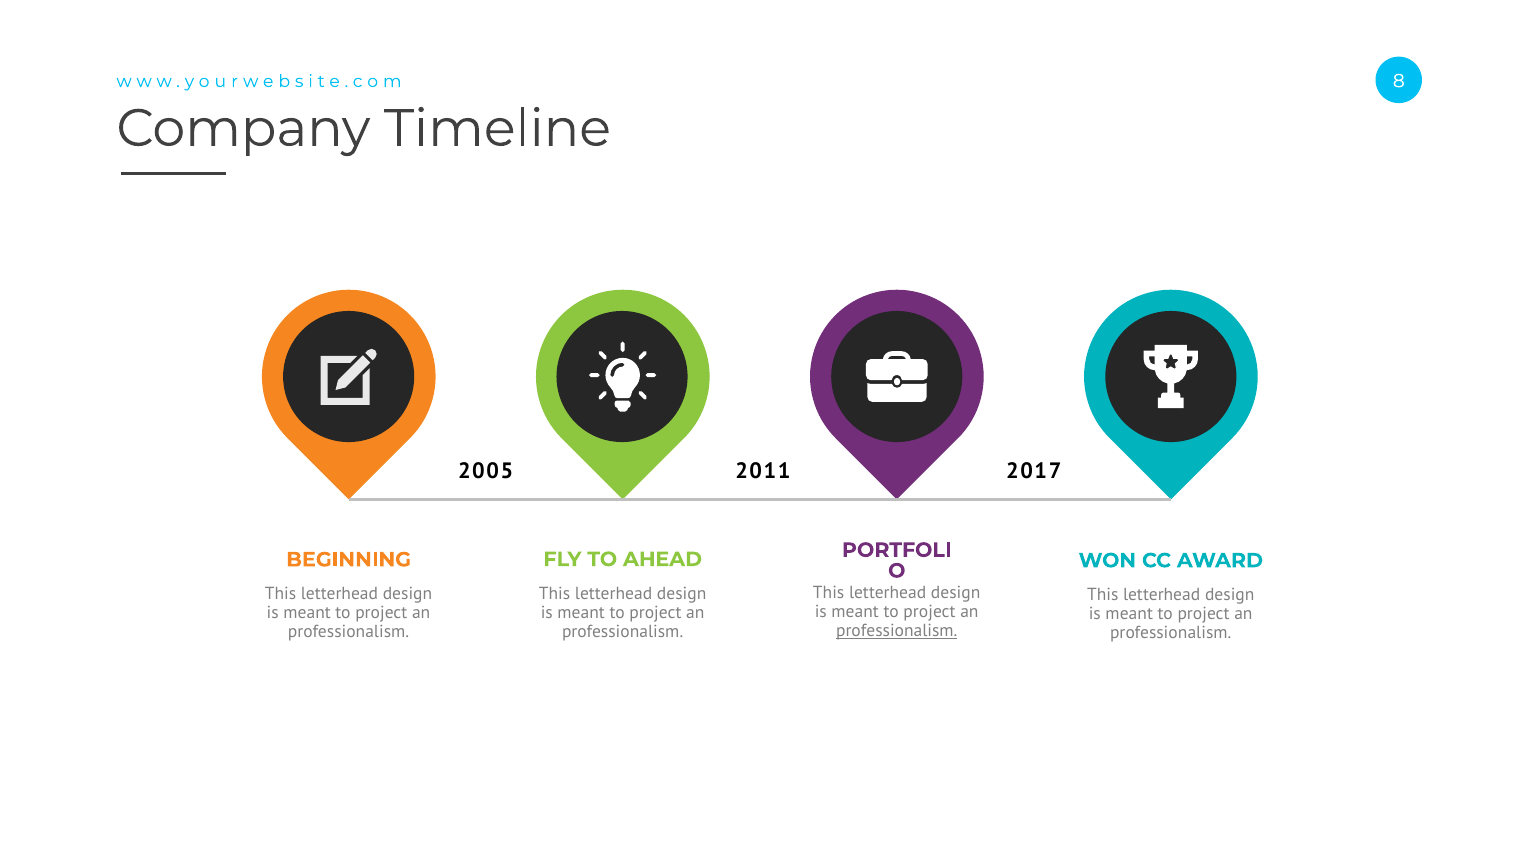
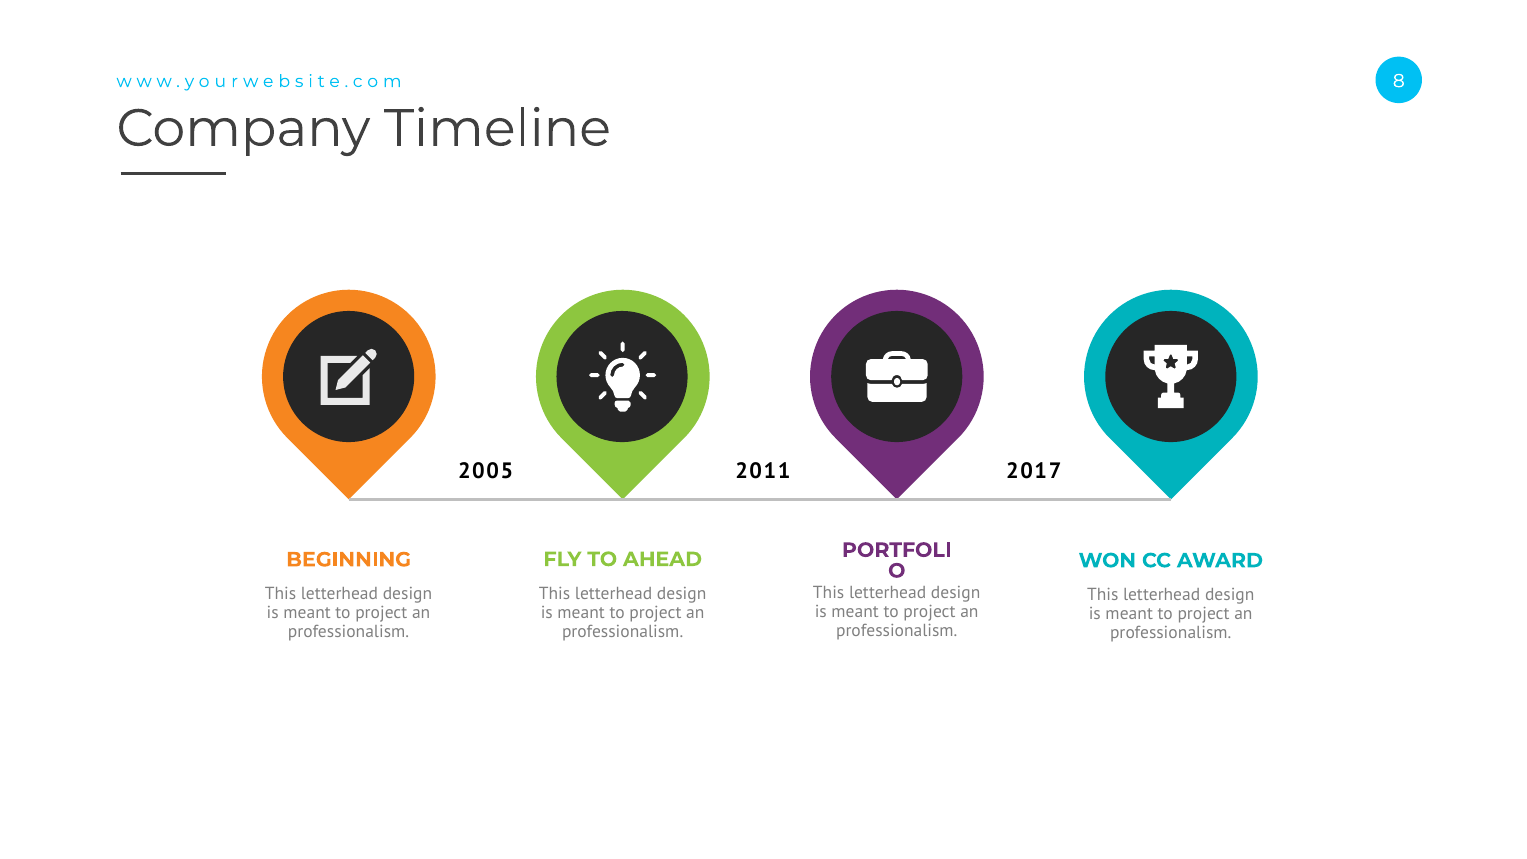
professionalism at (897, 631) underline: present -> none
